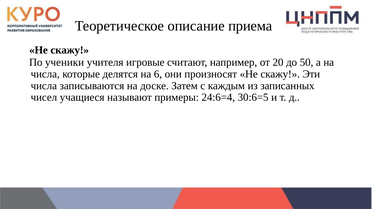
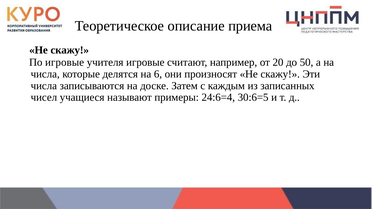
По ученики: ученики -> игровые
